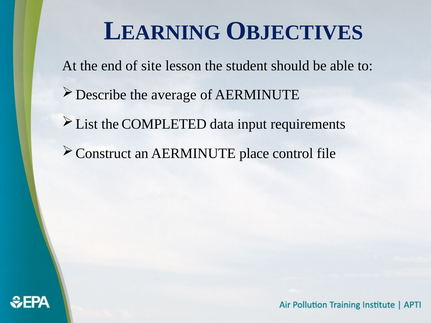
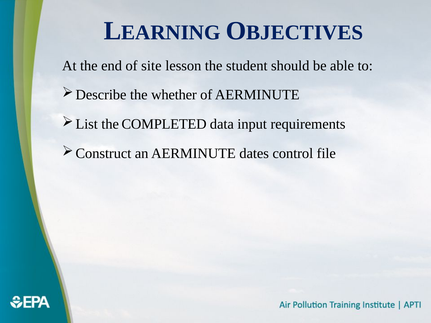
average: average -> whether
place: place -> dates
